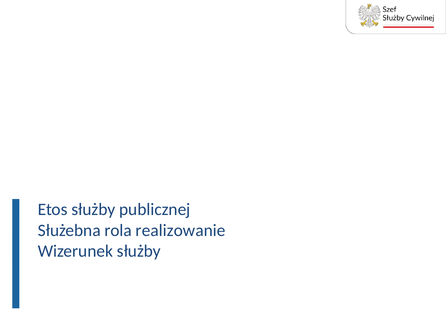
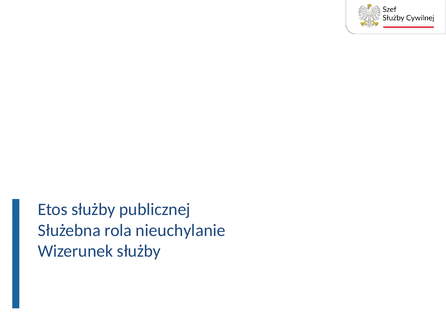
realizowanie: realizowanie -> nieuchylanie
